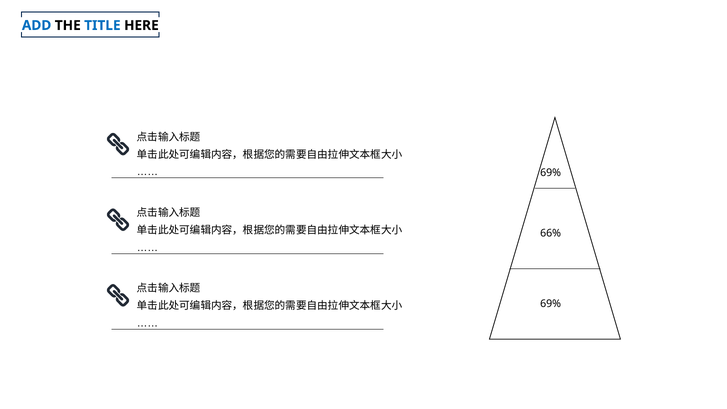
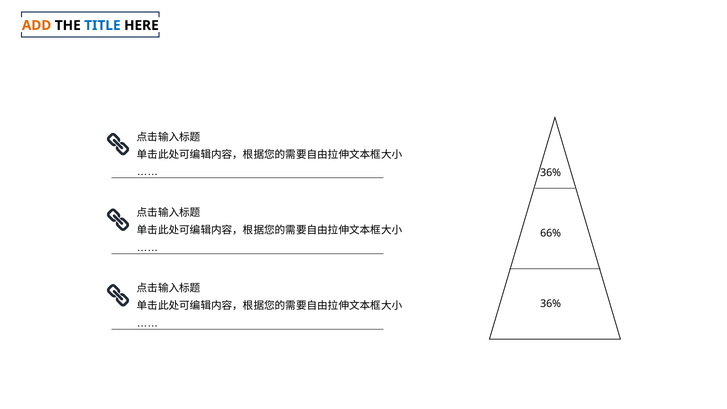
ADD colour: blue -> orange
69% at (551, 173): 69% -> 36%
69% at (551, 304): 69% -> 36%
